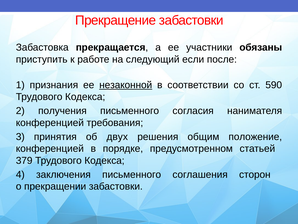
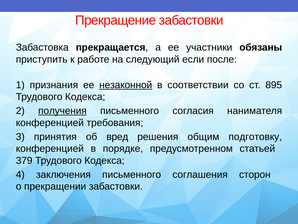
590: 590 -> 895
получения underline: none -> present
двух: двух -> вред
положение: положение -> подготовку
